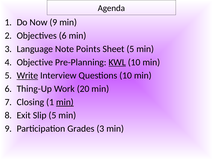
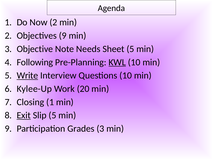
Now 9: 9 -> 2
Objectives 6: 6 -> 9
Language: Language -> Objective
Points: Points -> Needs
Objective: Objective -> Following
Thing-Up: Thing-Up -> Kylee-Up
min at (65, 102) underline: present -> none
Exit underline: none -> present
